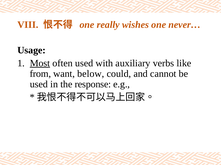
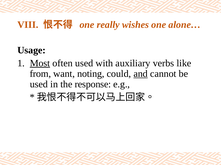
never…: never… -> alone…
below: below -> noting
and underline: none -> present
